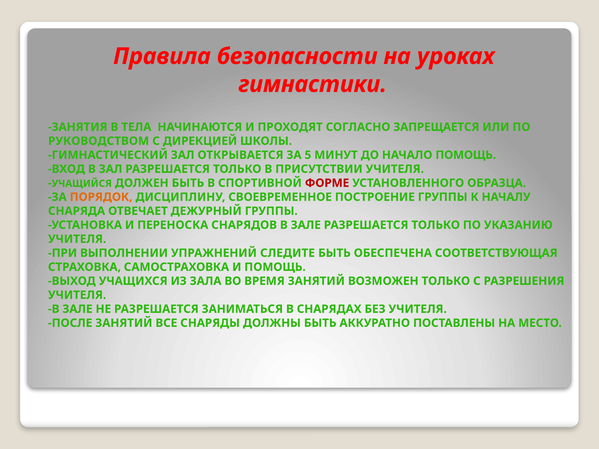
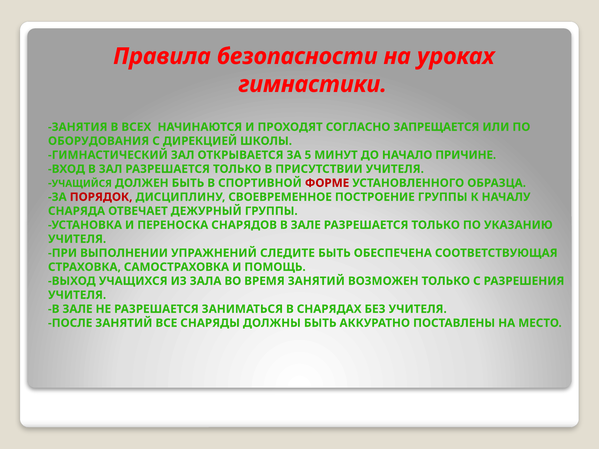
ТЕЛА: ТЕЛА -> ВСЕХ
РУКОВОДСТВОМ: РУКОВОДСТВОМ -> ОБОРУДОВАНИЯ
НАЧАЛО ПОМОЩЬ: ПОМОЩЬ -> ПРИЧИНЕ
ПОРЯДОК colour: orange -> red
